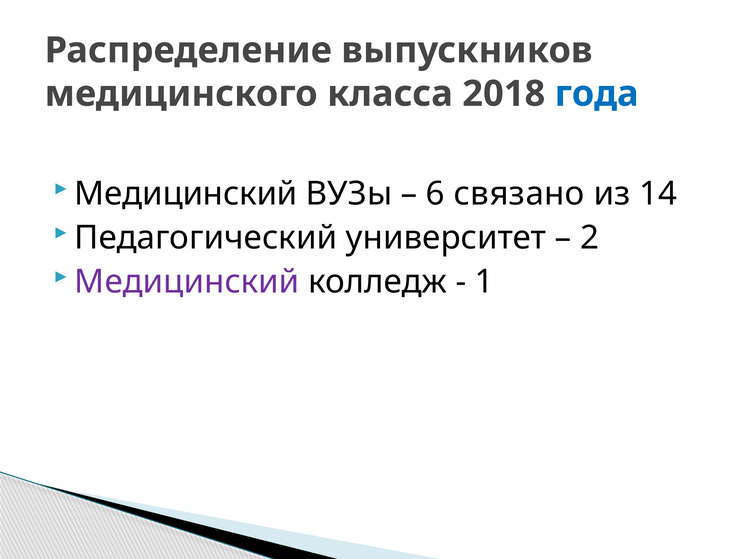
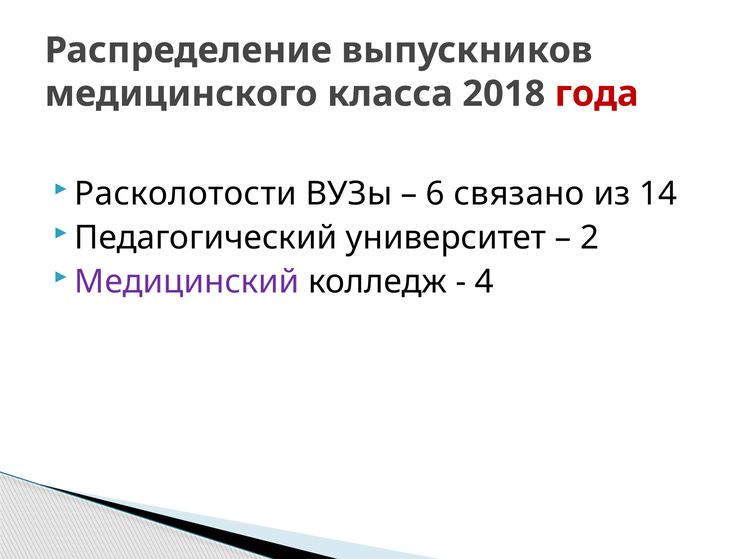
года colour: blue -> red
Медицинский at (186, 194): Медицинский -> Расколотости
1: 1 -> 4
